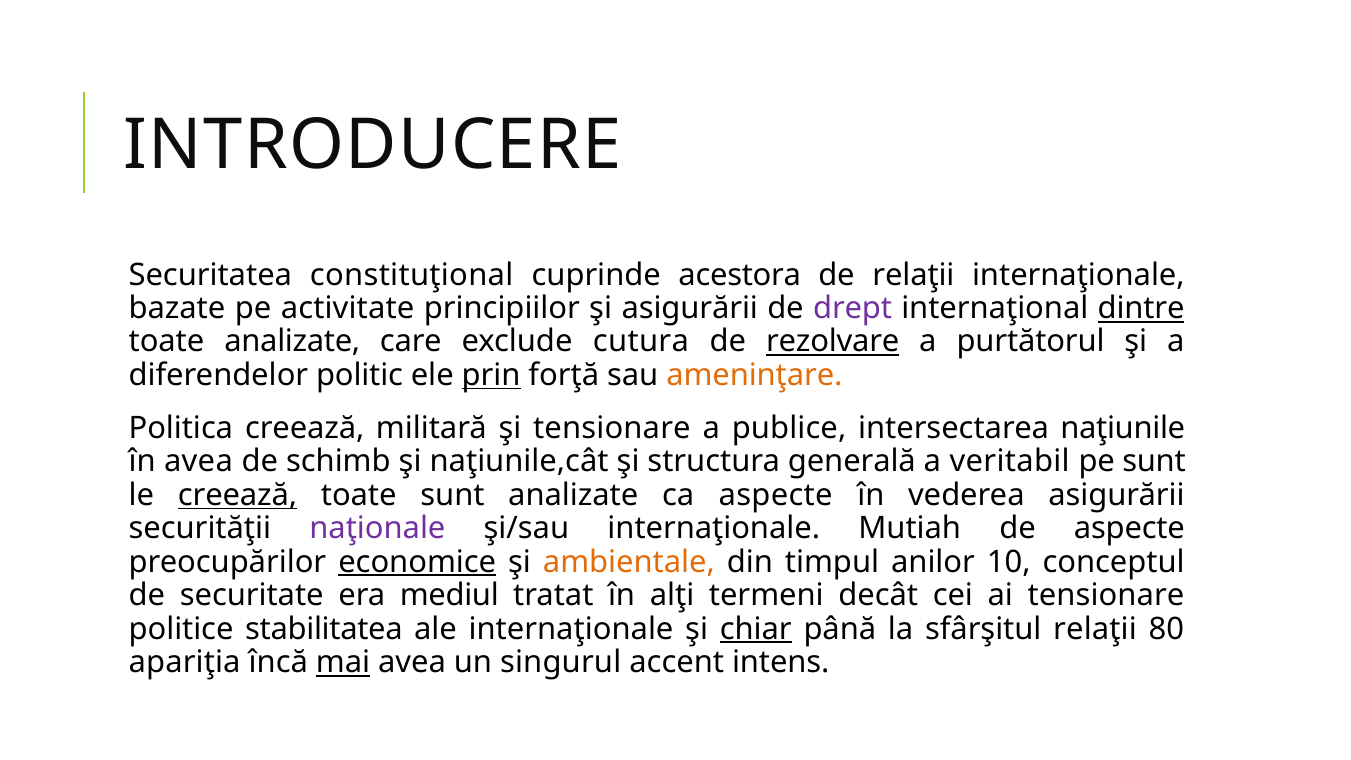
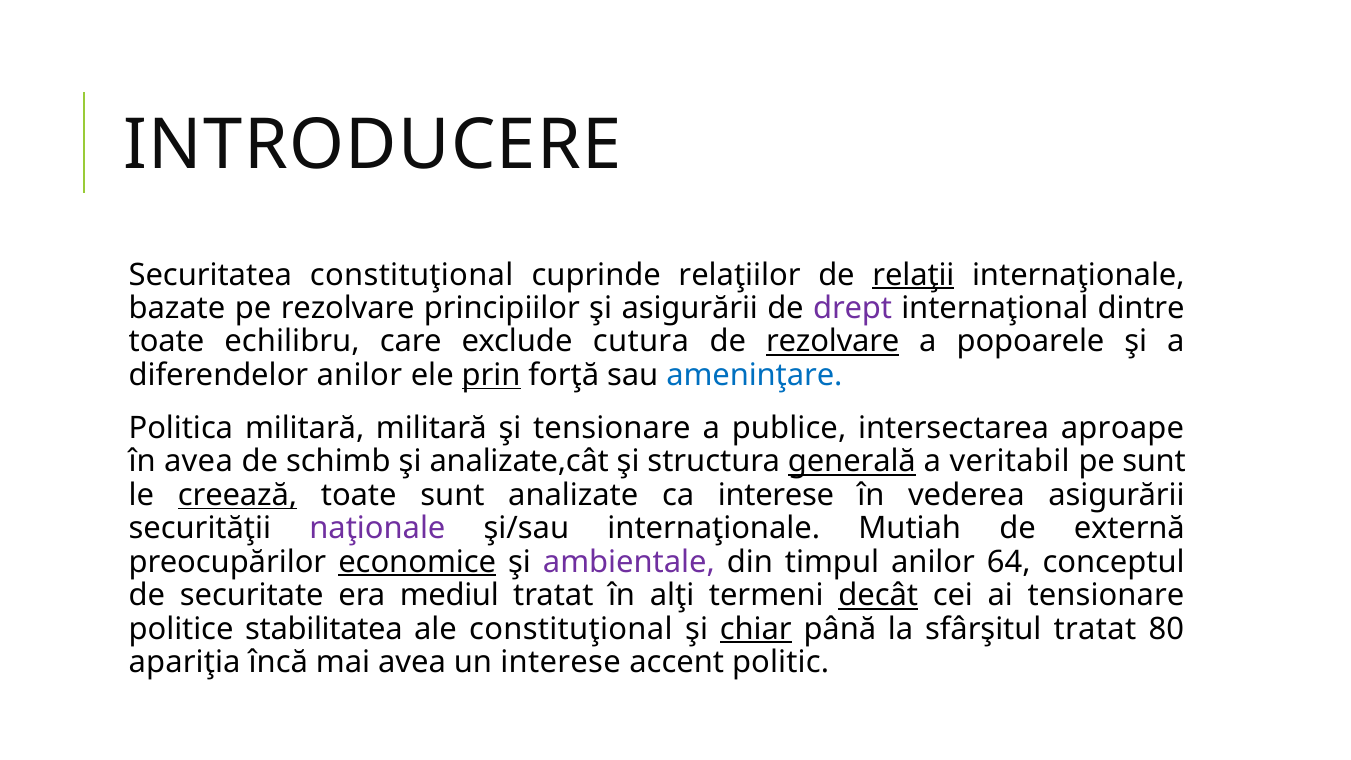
acestora: acestora -> relaţiilor
relaţii at (913, 275) underline: none -> present
pe activitate: activitate -> rezolvare
dintre underline: present -> none
toate analizate: analizate -> echilibru
purtătorul: purtătorul -> popoarele
diferendelor politic: politic -> anilor
ameninţare colour: orange -> blue
Politica creează: creează -> militară
naţiunile: naţiunile -> aproape
naţiunile,cât: naţiunile,cât -> analizate,cât
generală underline: none -> present
ca aspecte: aspecte -> interese
de aspecte: aspecte -> externă
ambientale colour: orange -> purple
10: 10 -> 64
decât underline: none -> present
ale internaţionale: internaţionale -> constituţional
sfârşitul relaţii: relaţii -> tratat
mai underline: present -> none
un singurul: singurul -> interese
intens: intens -> politic
